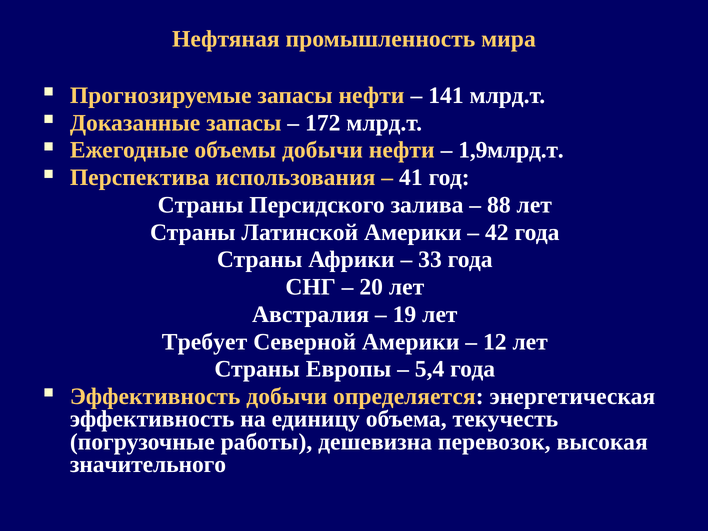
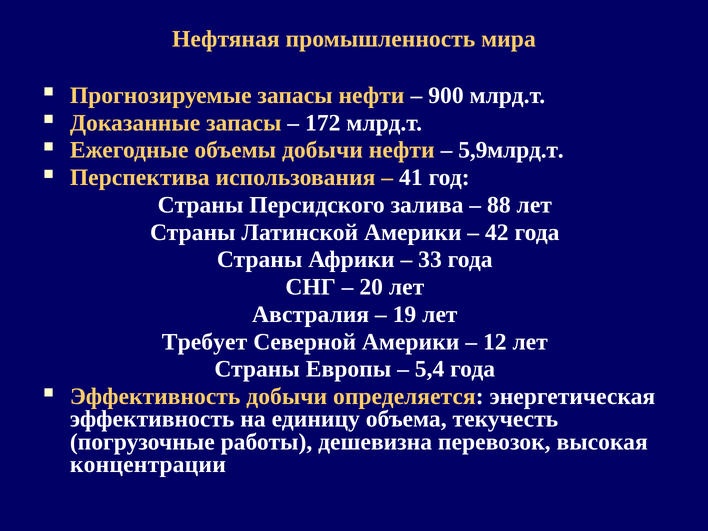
141: 141 -> 900
1,9млрд.т: 1,9млрд.т -> 5,9млрд.т
значительного: значительного -> концентрации
